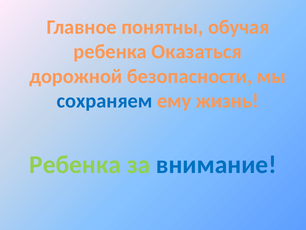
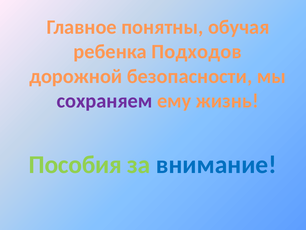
Оказаться: Оказаться -> Подходов
сохраняем colour: blue -> purple
Ребенка at (75, 164): Ребенка -> Пособия
